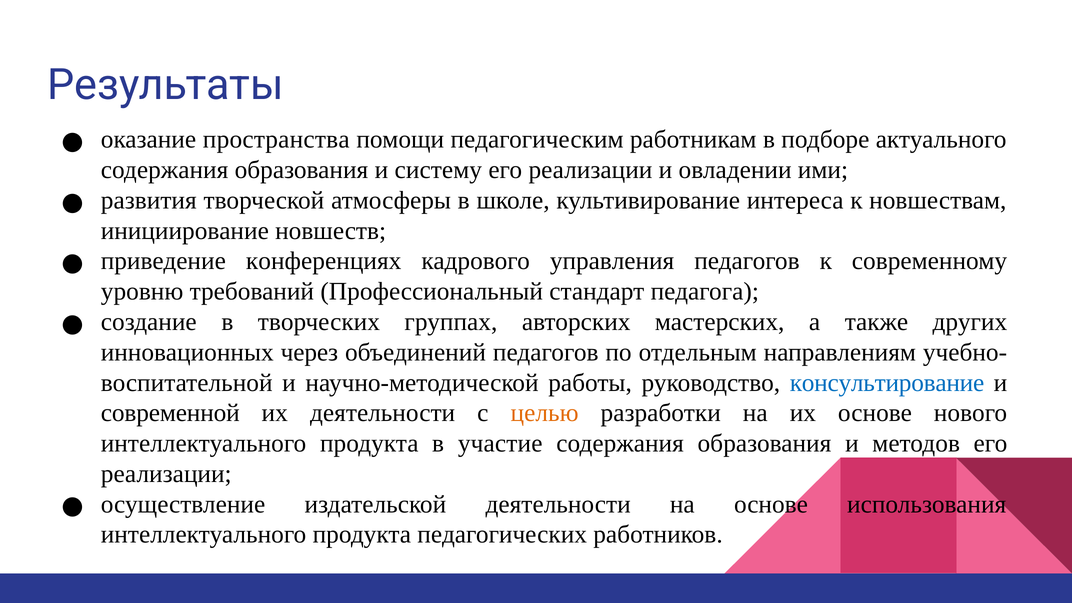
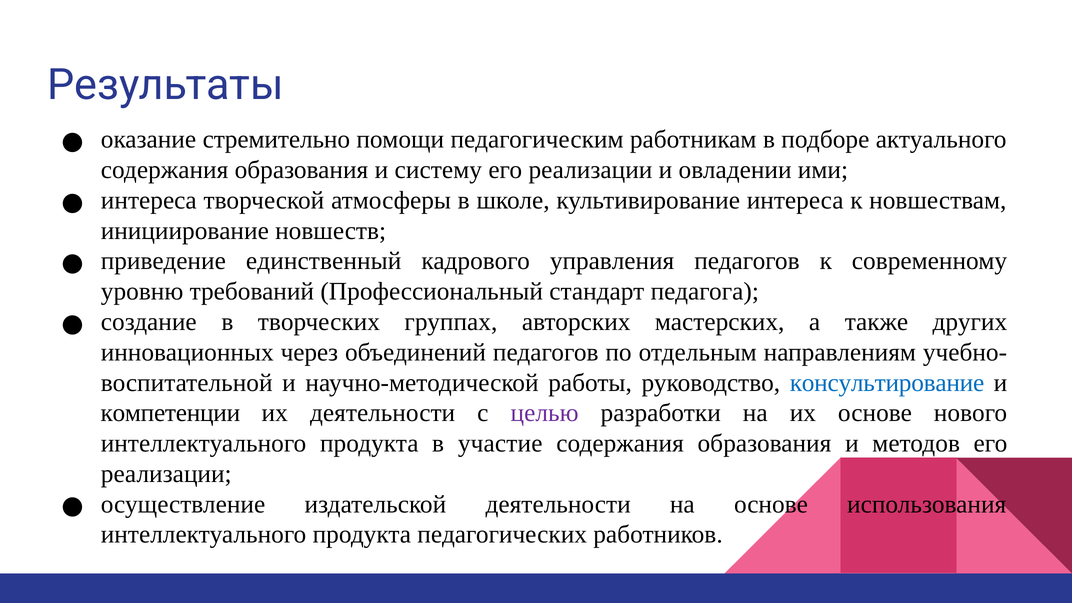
пространства: пространства -> стремительно
развития at (149, 200): развития -> интереса
конференциях: конференциях -> единственный
современной: современной -> компетенции
целью colour: orange -> purple
